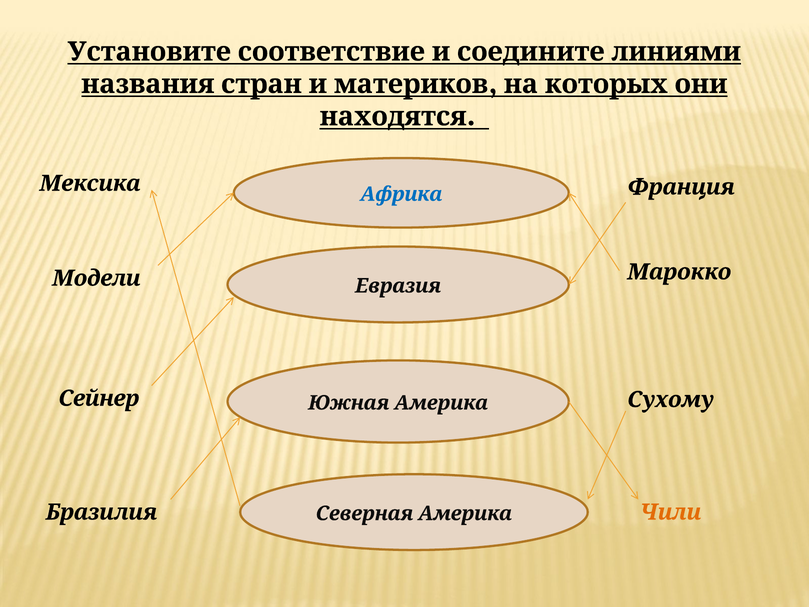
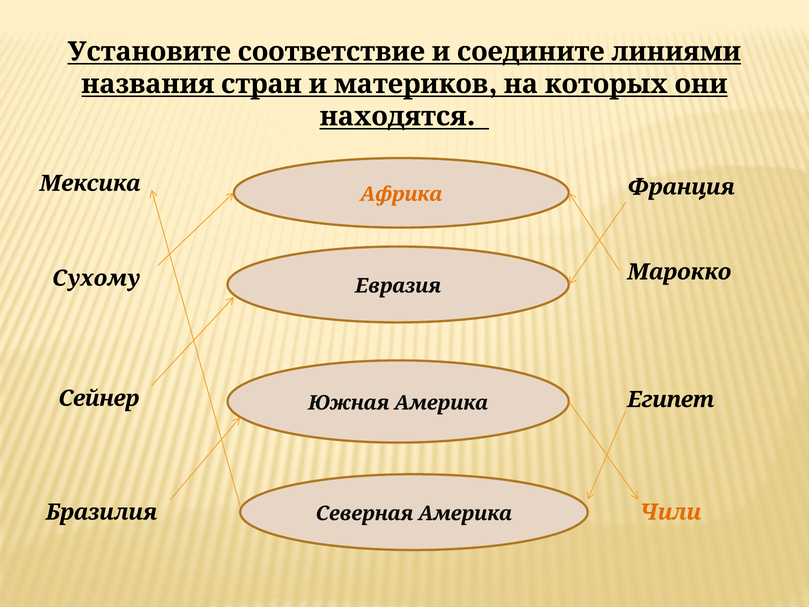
Африка colour: blue -> orange
Модели: Модели -> Сухому
Сухому: Сухому -> Египет
